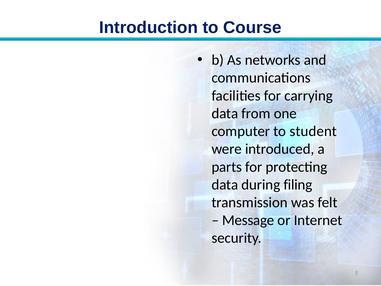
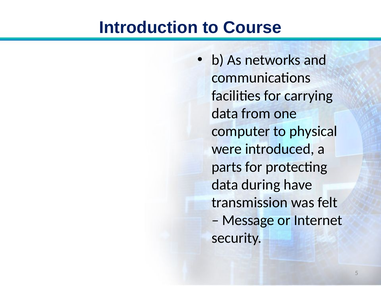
student: student -> physical
filing: filing -> have
